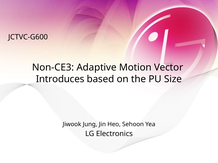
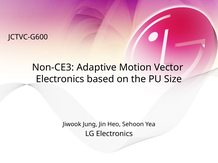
Introduces at (60, 79): Introduces -> Electronics
